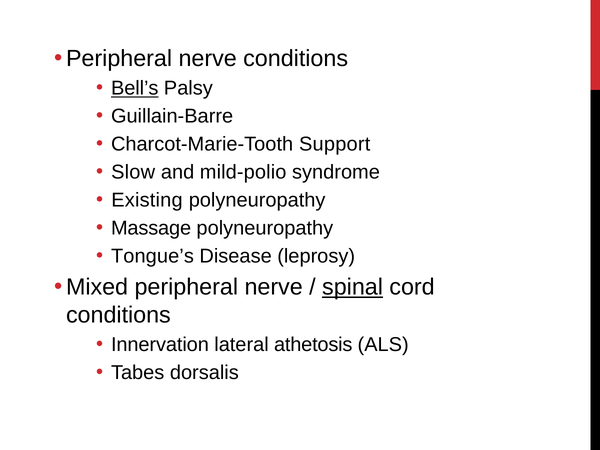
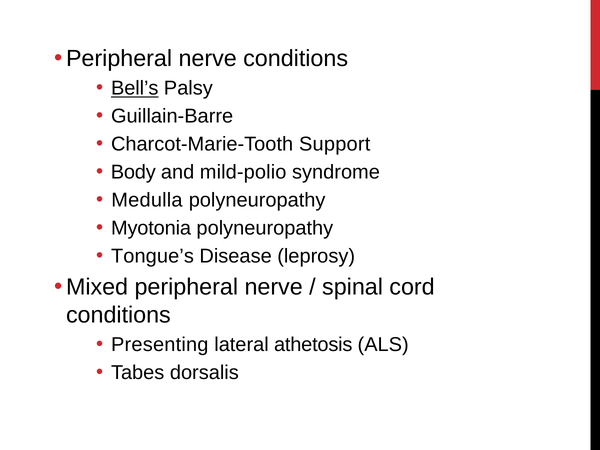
Slow: Slow -> Body
Existing: Existing -> Medulla
Massage: Massage -> Myotonia
spinal underline: present -> none
Innervation: Innervation -> Presenting
